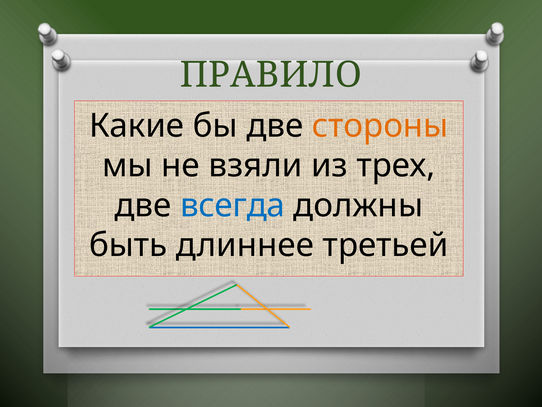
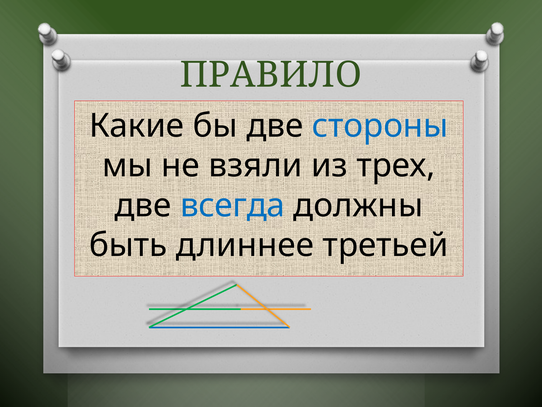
стороны colour: orange -> blue
